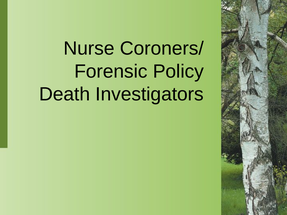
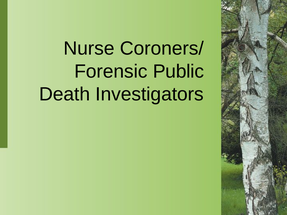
Policy: Policy -> Public
